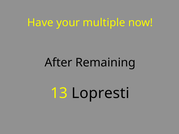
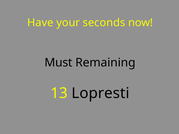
multiple: multiple -> seconds
After: After -> Must
